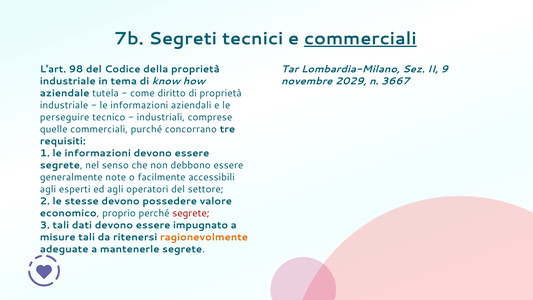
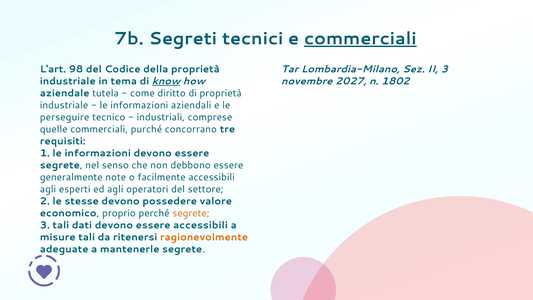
II 9: 9 -> 3
know underline: none -> present
2029: 2029 -> 2027
3667: 3667 -> 1802
segrete at (191, 213) colour: red -> orange
essere impugnato: impugnato -> accessibili
